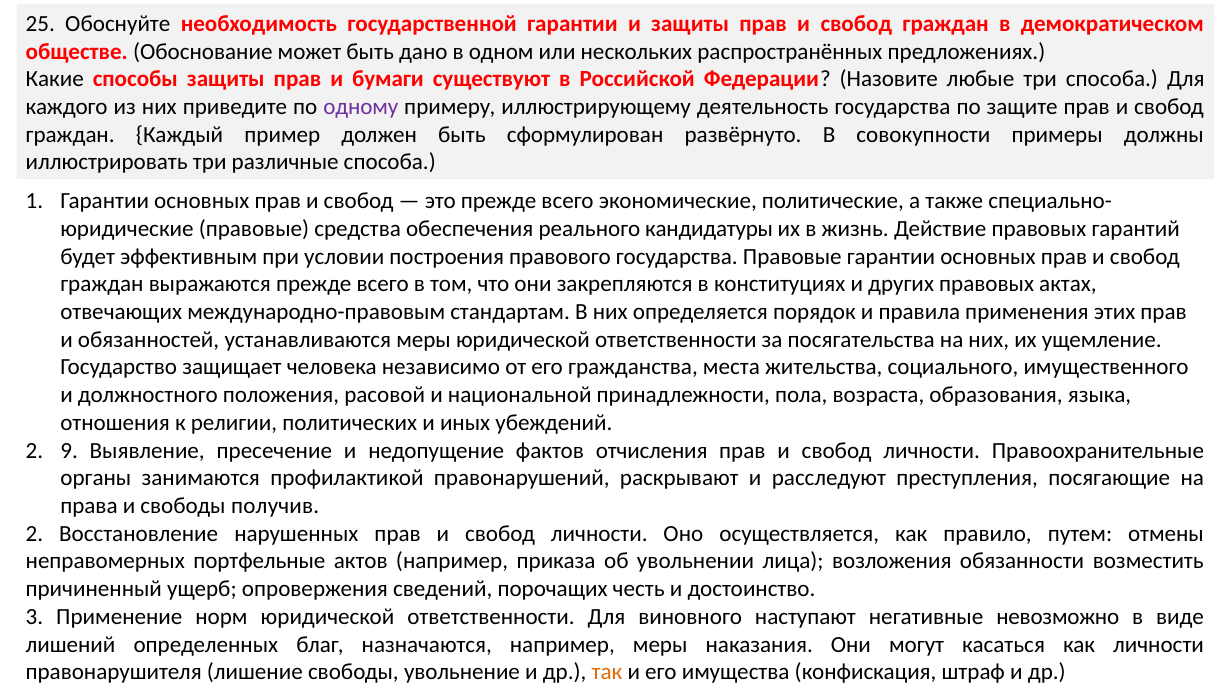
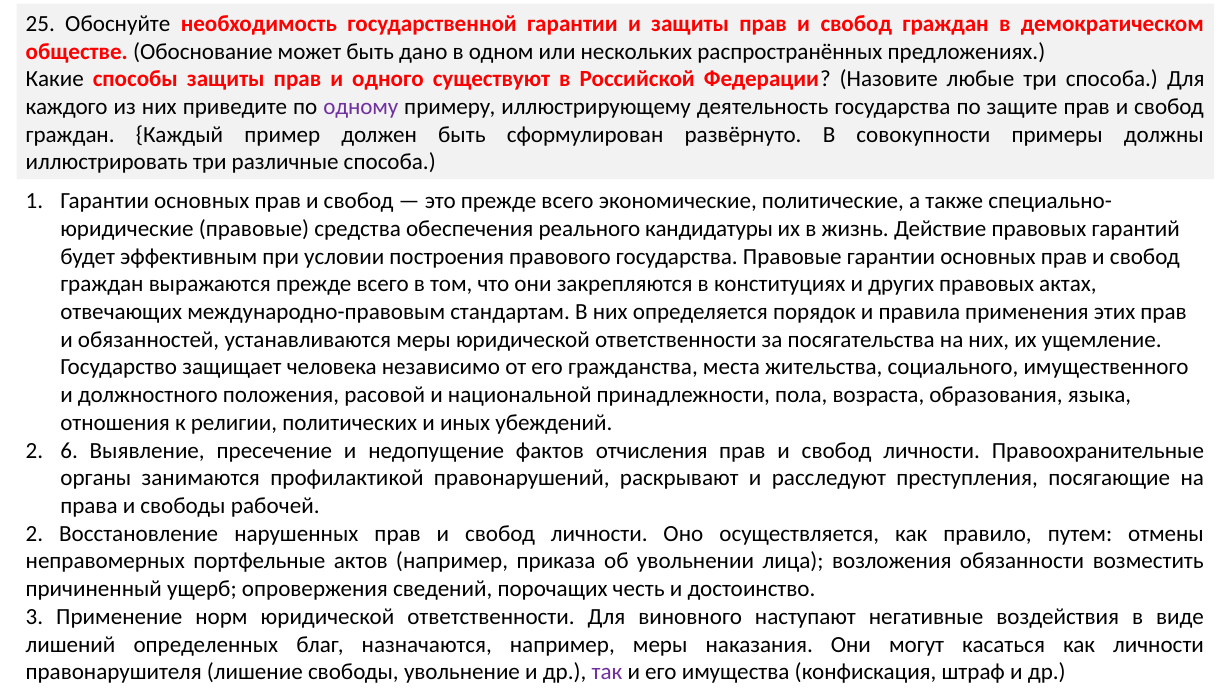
бумаги: бумаги -> одного
9: 9 -> 6
получив: получив -> рабочей
невозможно: невозможно -> воздействия
так colour: orange -> purple
